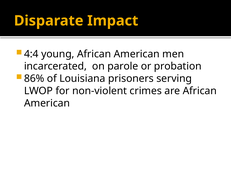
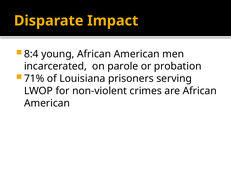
4:4: 4:4 -> 8:4
86%: 86% -> 71%
